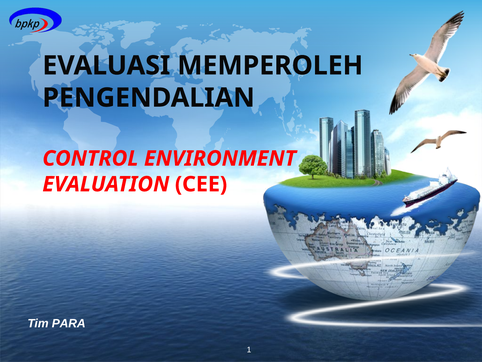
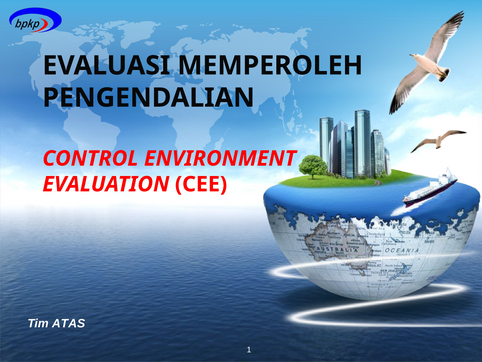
PARA: PARA -> ATAS
